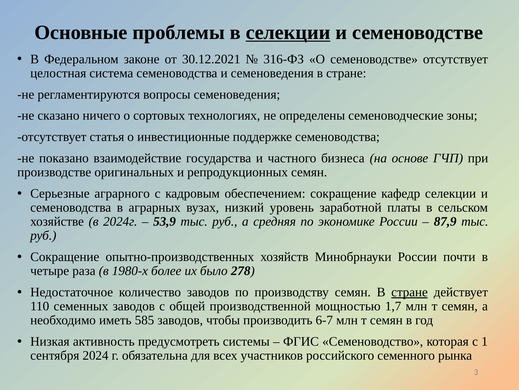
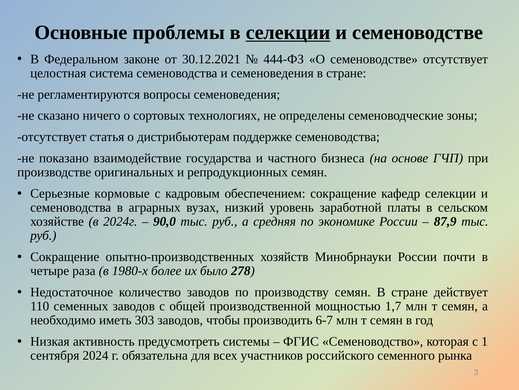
316-ФЗ: 316-ФЗ -> 444-ФЗ
инвестиционные: инвестиционные -> дистрибьютерам
аграрного: аграрного -> кормовые
53,9: 53,9 -> 90,0
стране at (410, 292) underline: present -> none
585: 585 -> 303
